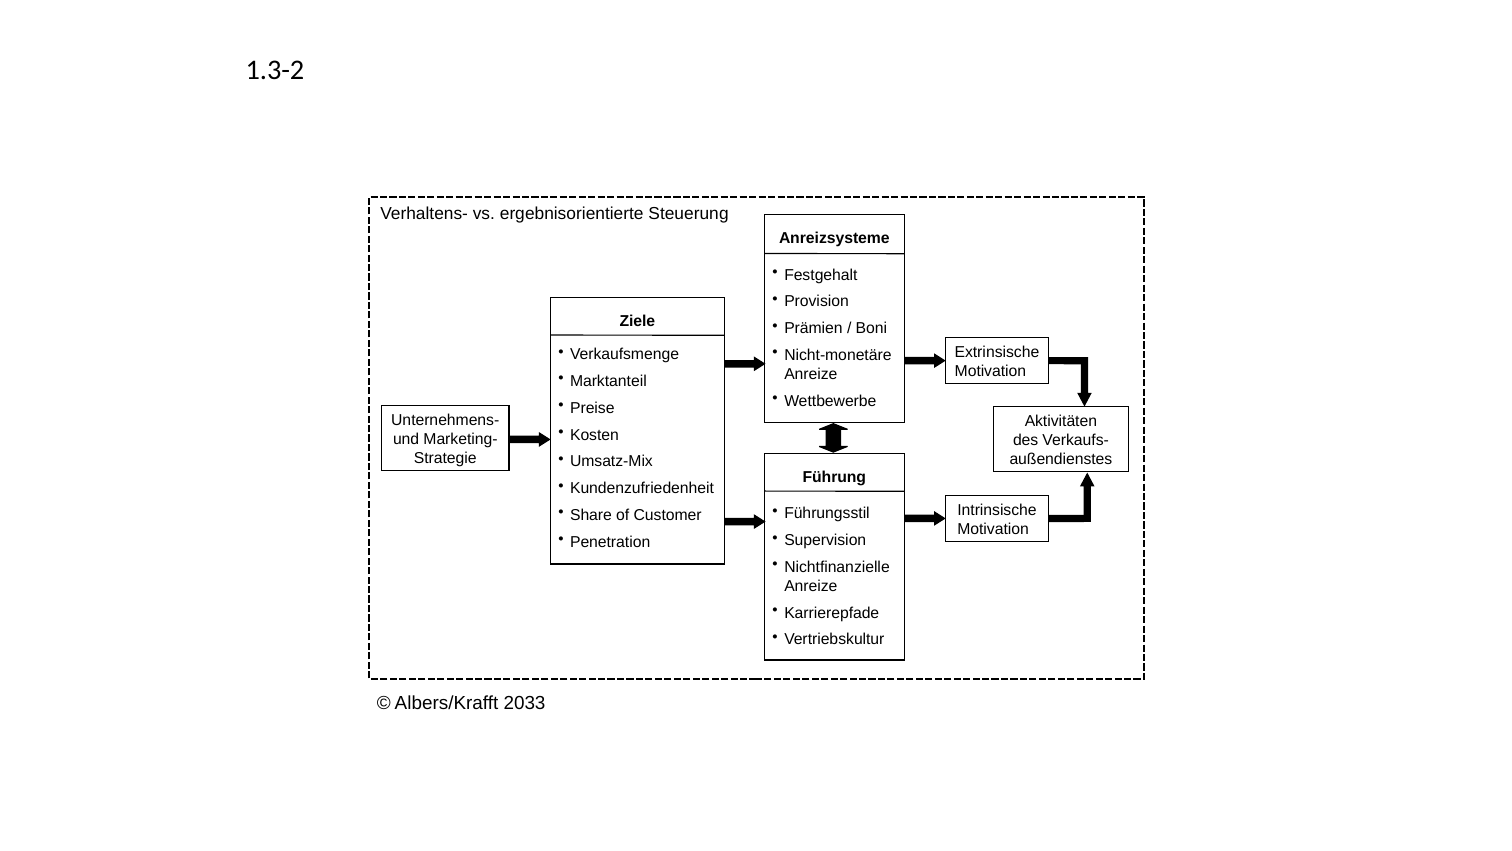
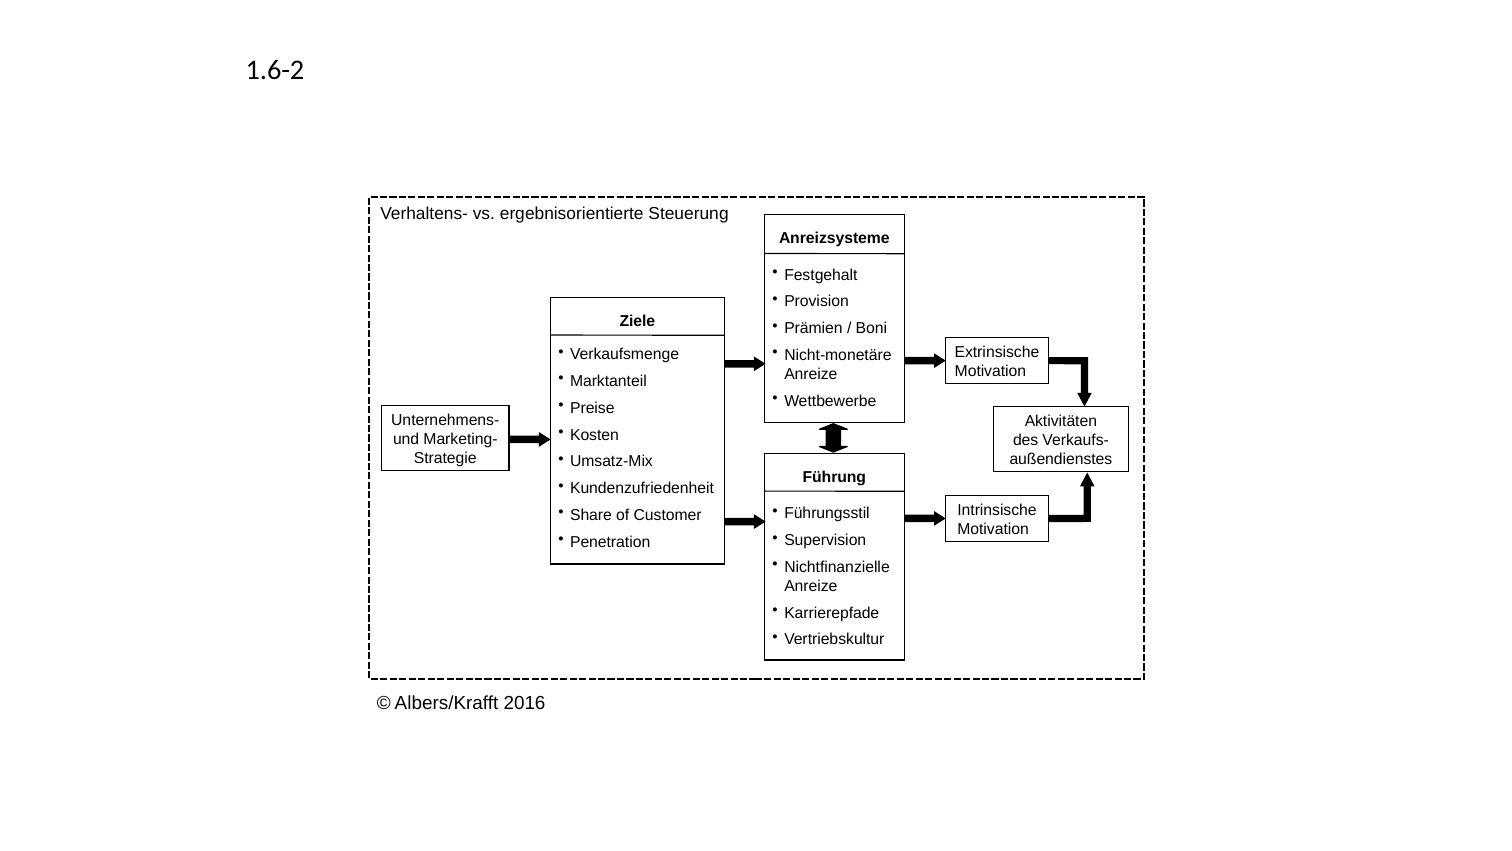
1.3-2: 1.3-2 -> 1.6-2
2033: 2033 -> 2016
